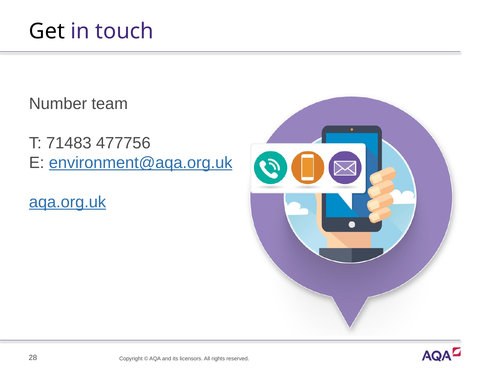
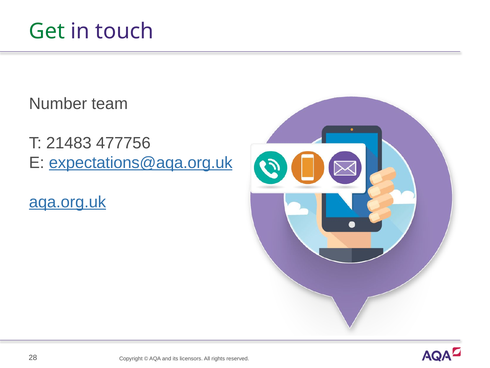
Get colour: black -> green
71483: 71483 -> 21483
environment@aqa.org.uk: environment@aqa.org.uk -> expectations@aqa.org.uk
